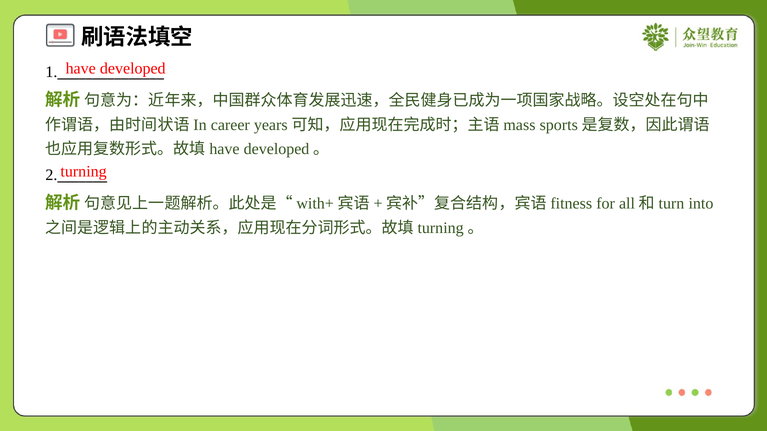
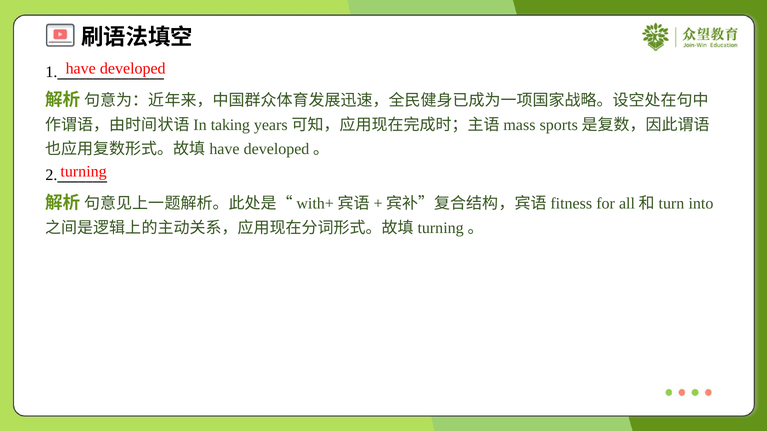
career: career -> taking
